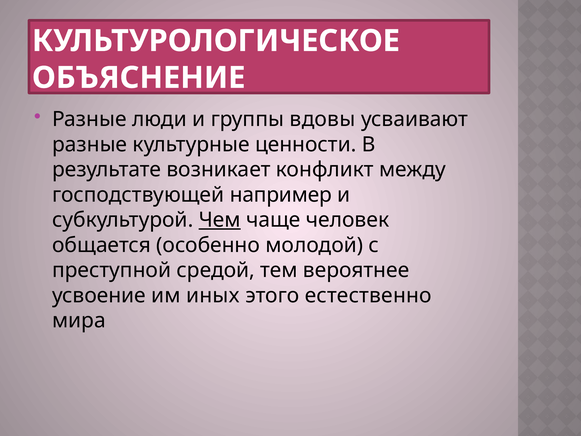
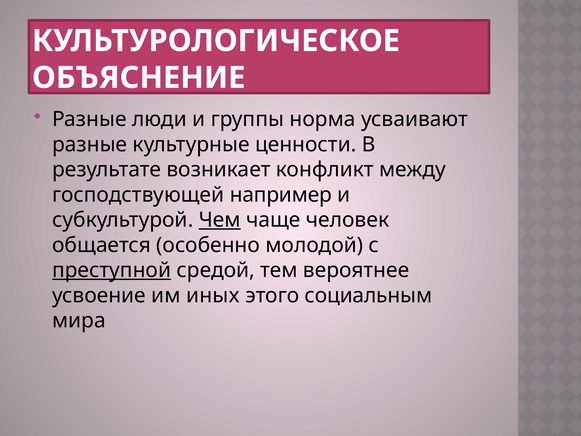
вдовы: вдовы -> норма
преступной underline: none -> present
естественно: естественно -> социальным
